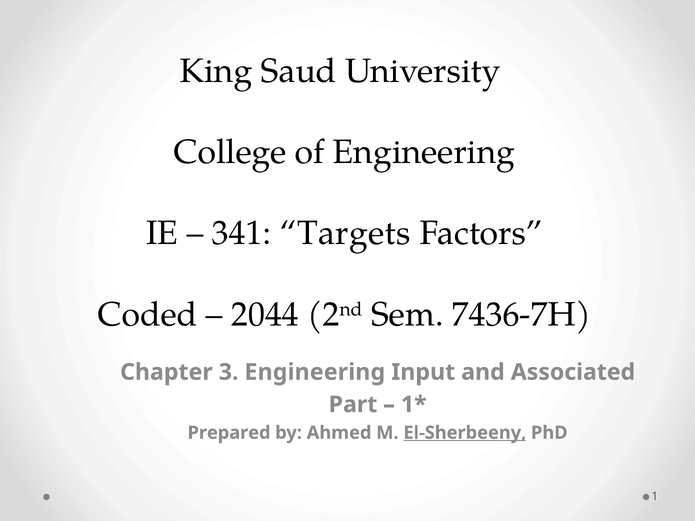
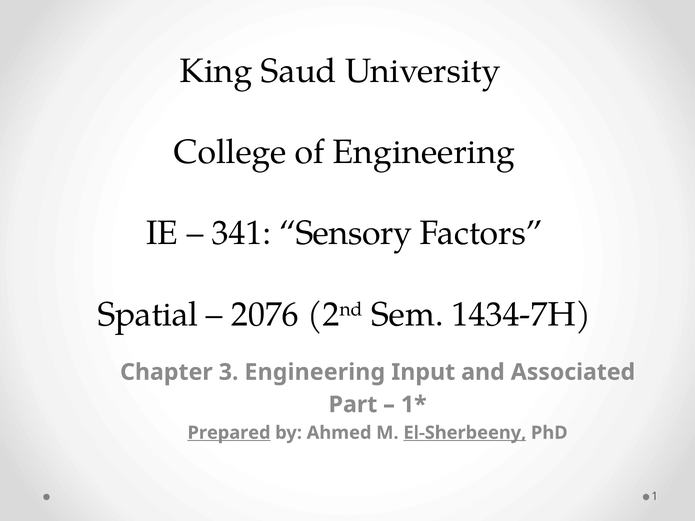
Targets: Targets -> Sensory
Coded: Coded -> Spatial
2044: 2044 -> 2076
7436-7H: 7436-7H -> 1434-7H
Prepared underline: none -> present
